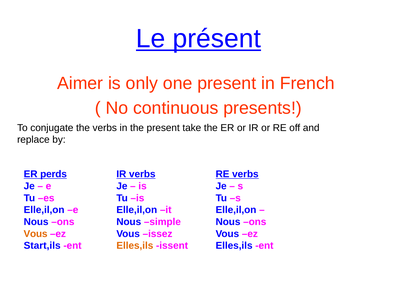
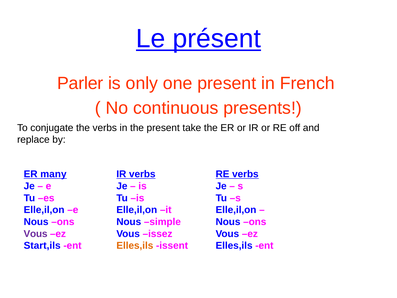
Aimer: Aimer -> Parler
perds: perds -> many
Vous at (36, 234) colour: orange -> purple
